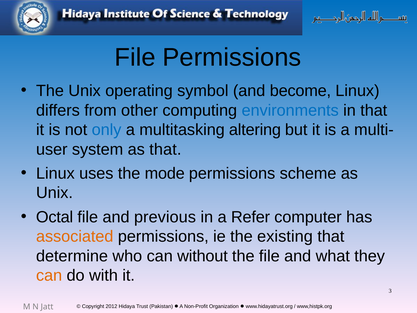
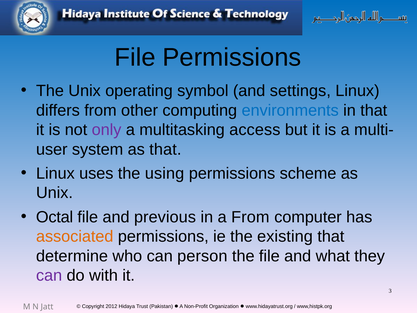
become: become -> settings
only colour: blue -> purple
altering: altering -> access
mode: mode -> using
a Refer: Refer -> From
without: without -> person
can at (49, 275) colour: orange -> purple
